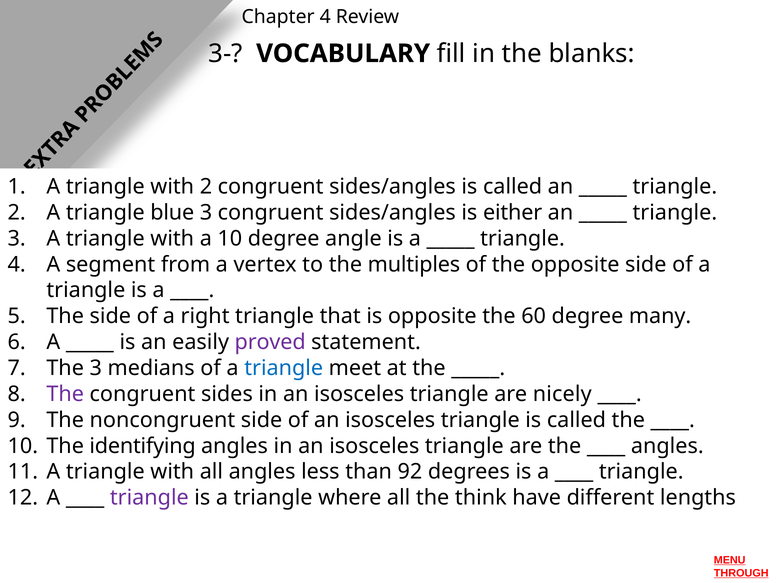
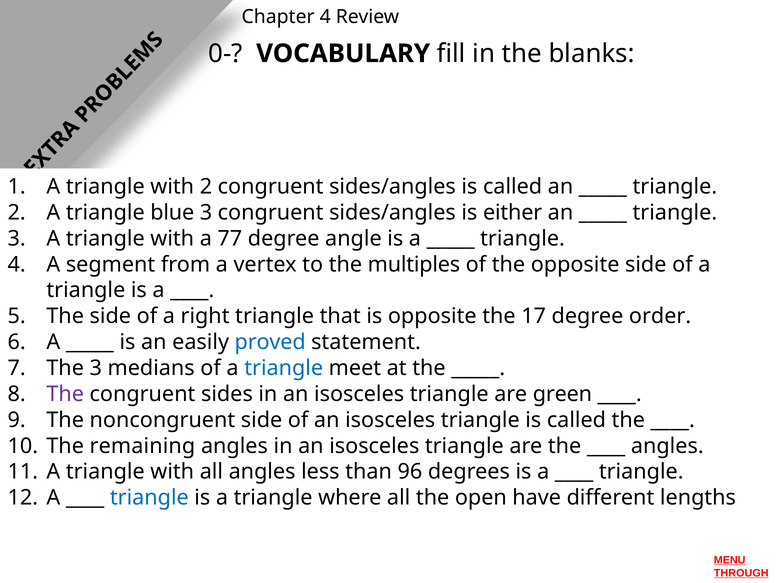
3-: 3- -> 0-
a 10: 10 -> 77
60: 60 -> 17
many: many -> order
proved colour: purple -> blue
nicely: nicely -> green
identifying: identifying -> remaining
92: 92 -> 96
triangle at (149, 498) colour: purple -> blue
think: think -> open
